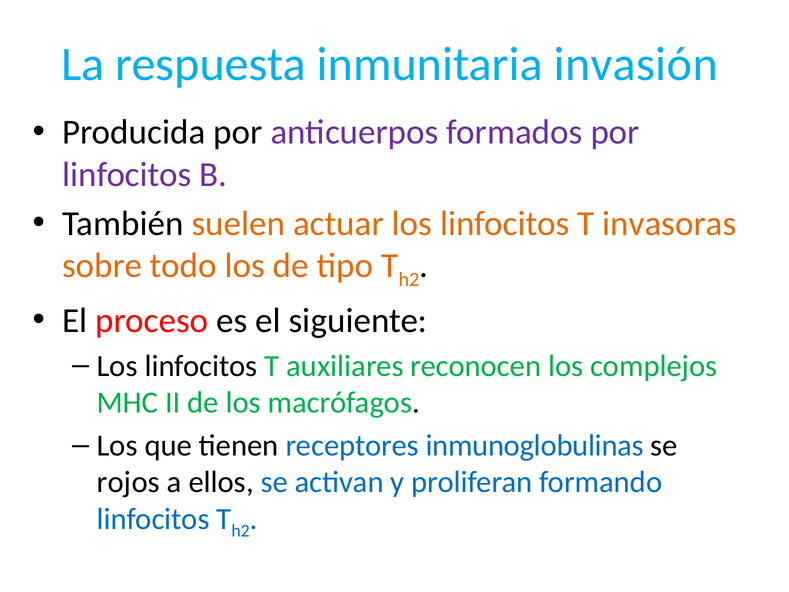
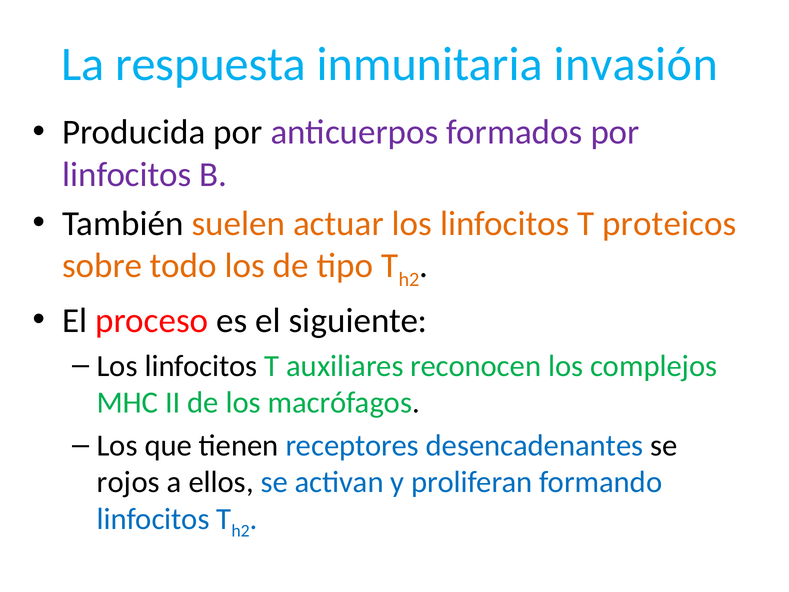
invasoras: invasoras -> proteicos
inmunoglobulinas: inmunoglobulinas -> desencadenantes
